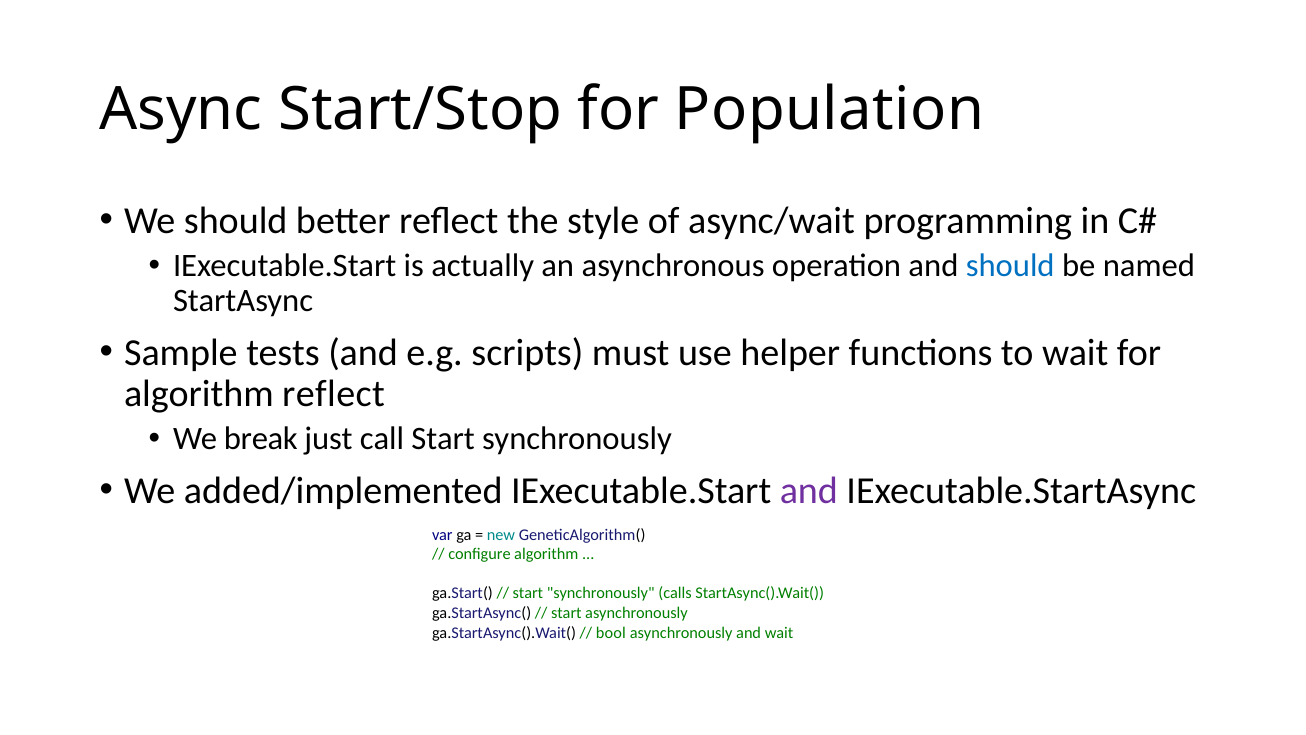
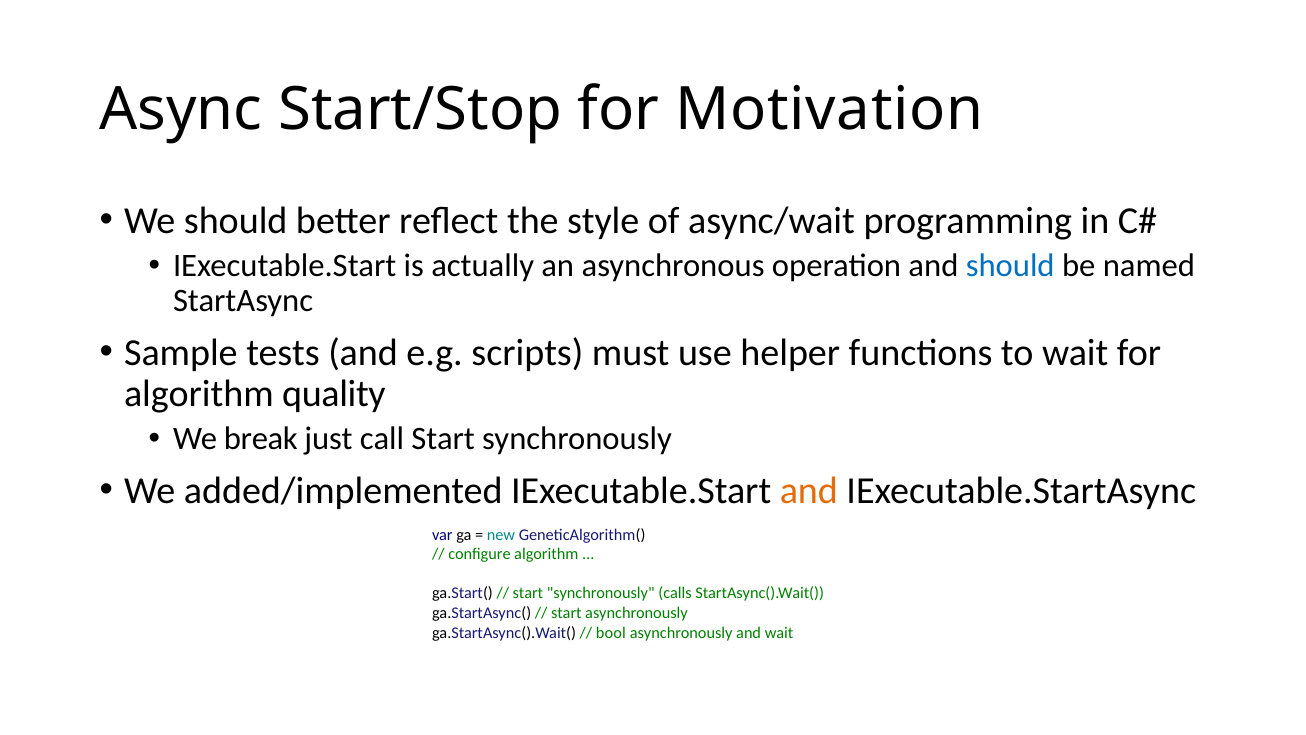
Population: Population -> Motivation
algorithm reflect: reflect -> quality
and at (809, 490) colour: purple -> orange
